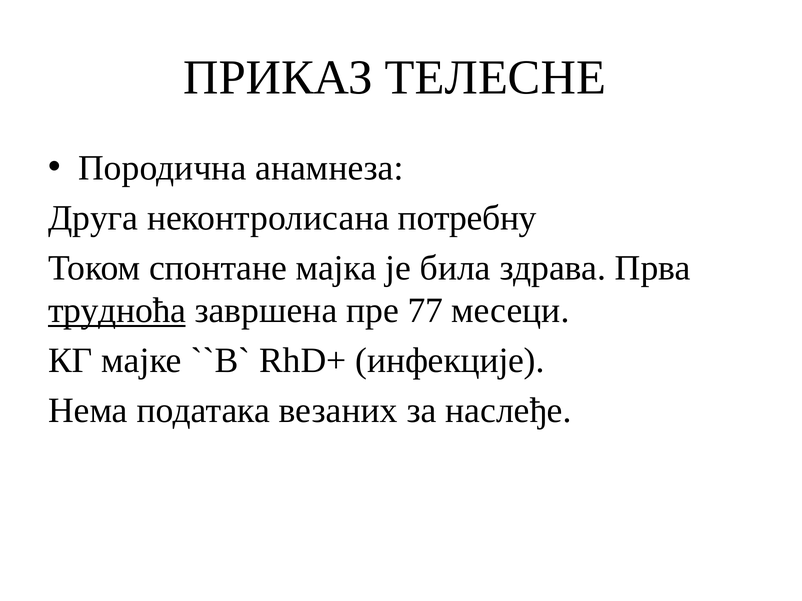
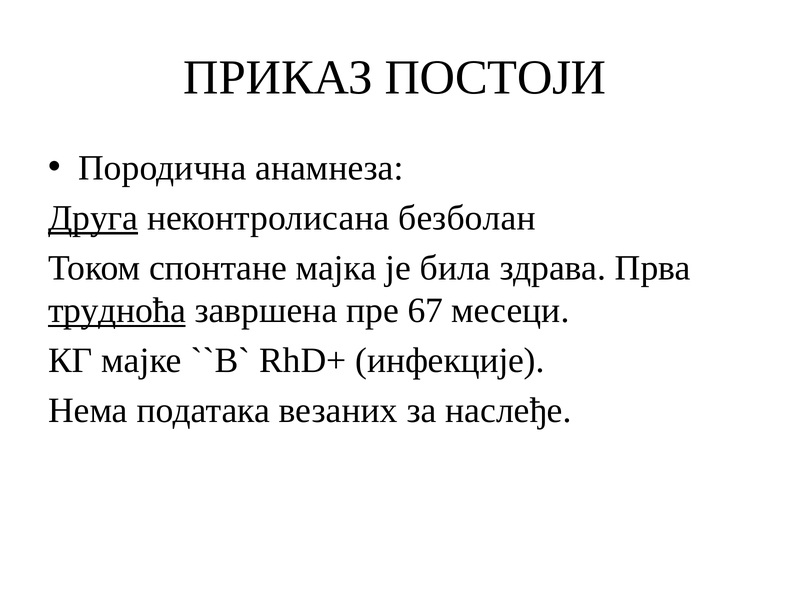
ТЕЛЕСНЕ: ТЕЛЕСНЕ -> ПОСТОЈИ
Друга underline: none -> present
потребну: потребну -> безболан
77: 77 -> 67
